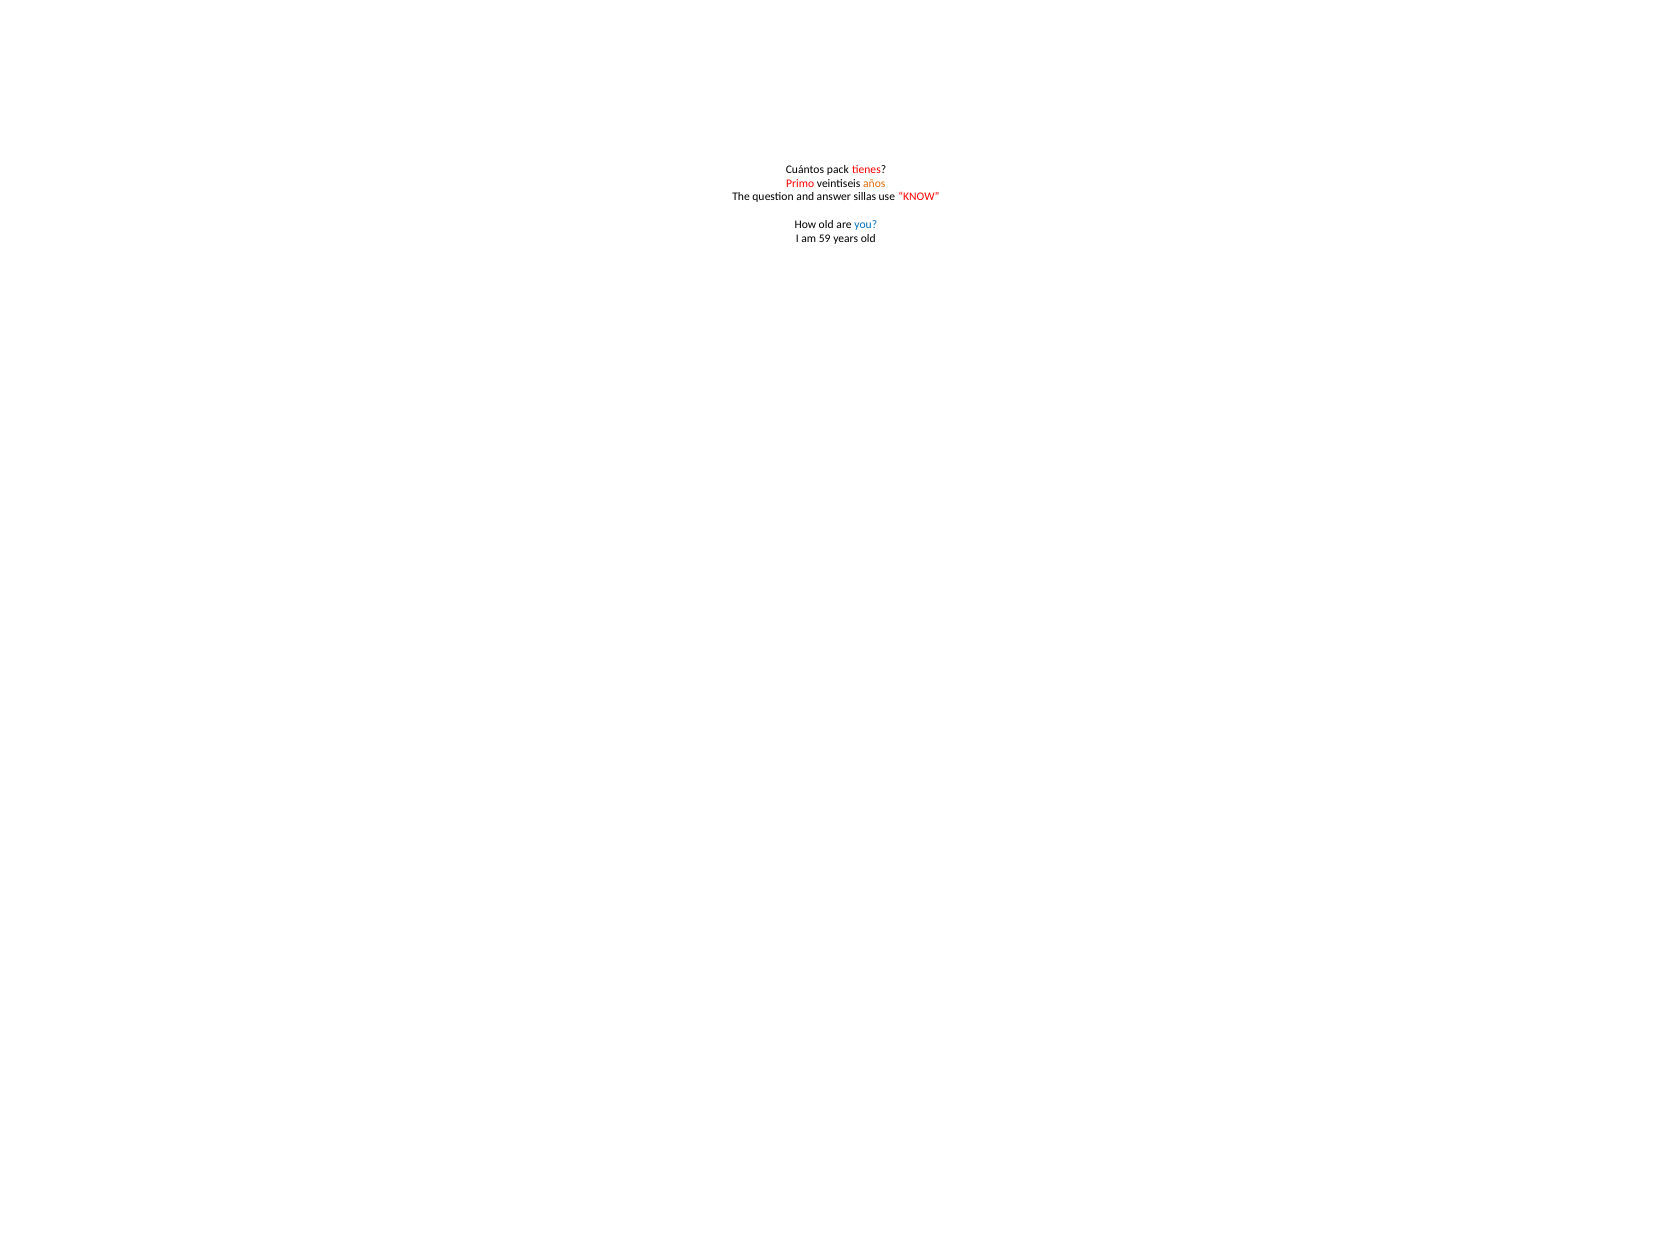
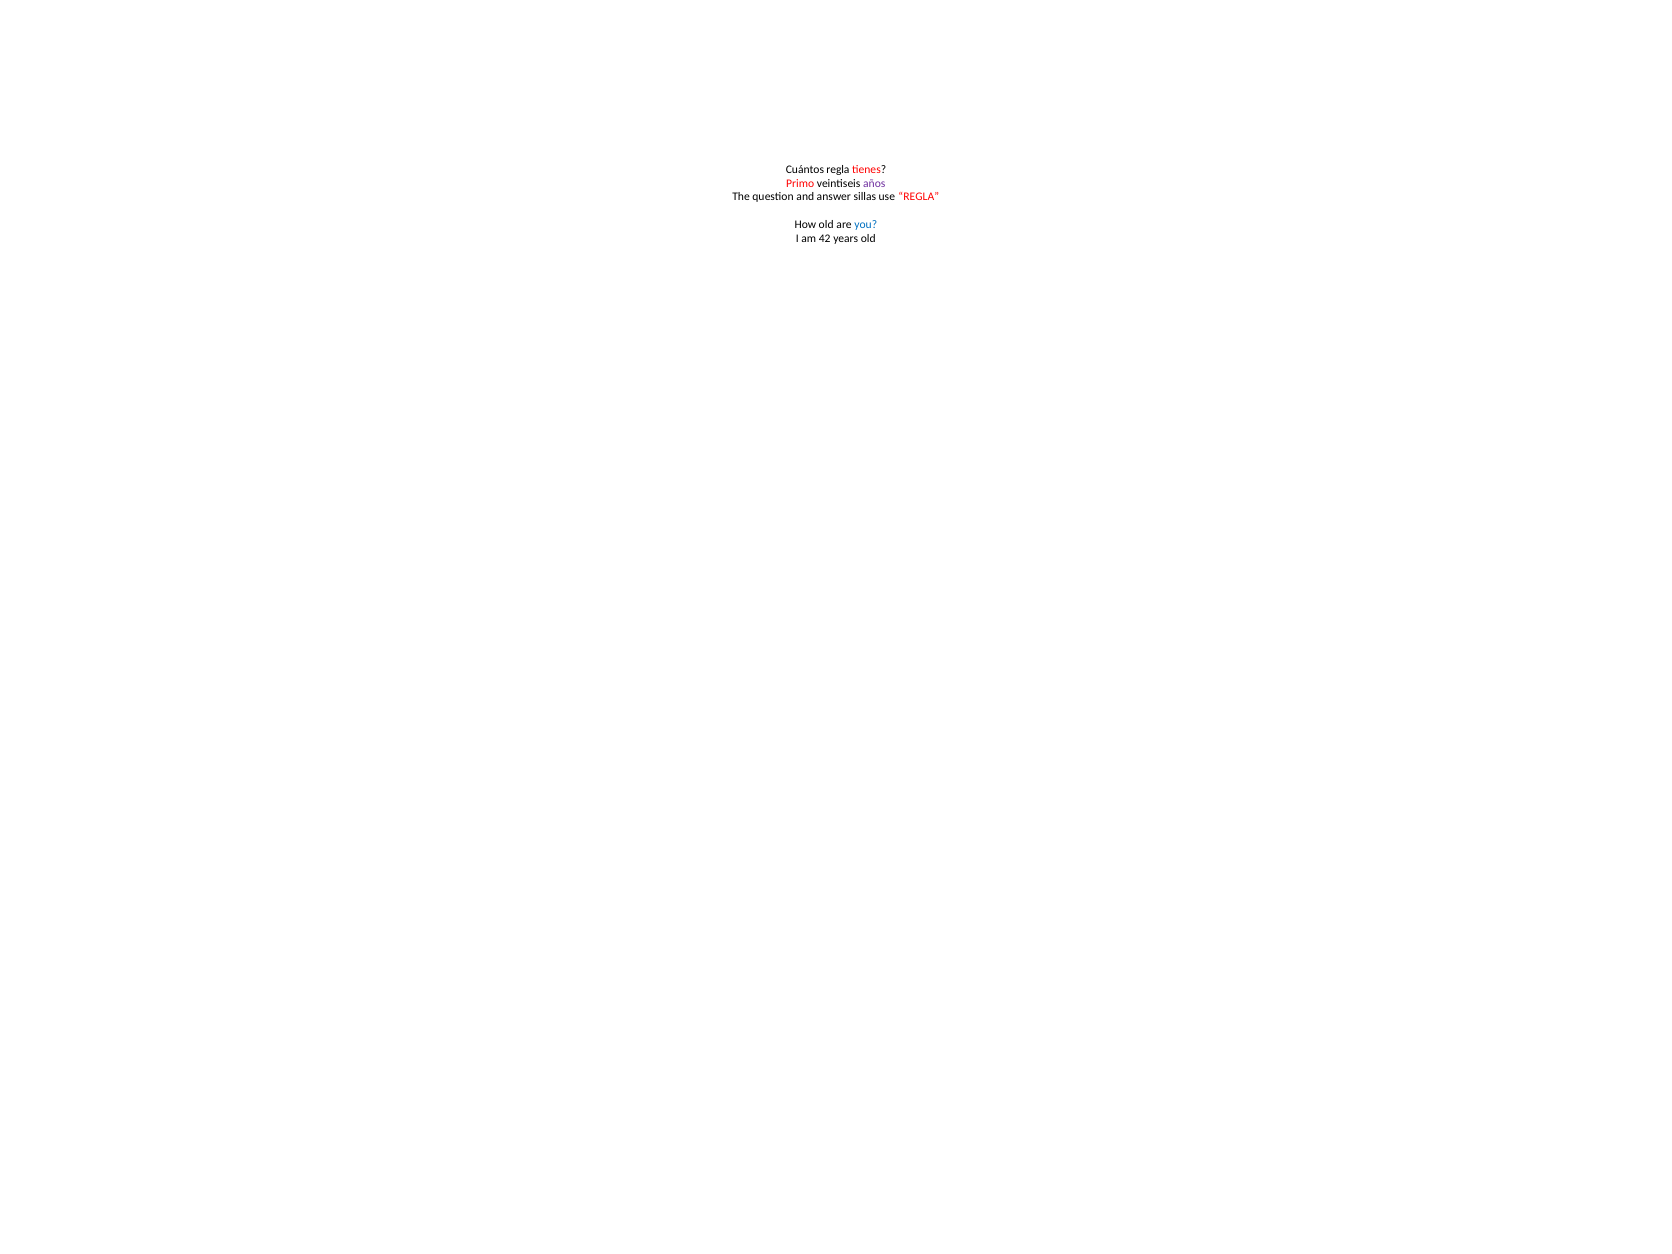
Cuántos pack: pack -> regla
años colour: orange -> purple
use KNOW: KNOW -> REGLA
59: 59 -> 42
